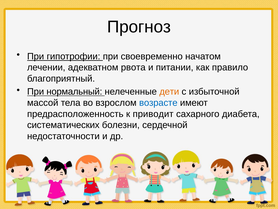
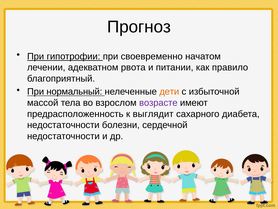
возрасте colour: blue -> purple
приводит: приводит -> выглядит
систематических at (63, 125): систематических -> недостаточности
